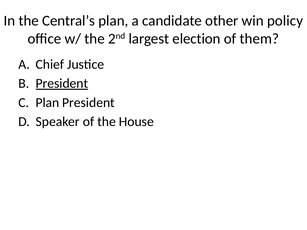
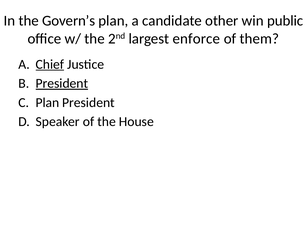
Central’s: Central’s -> Govern’s
policy: policy -> public
election: election -> enforce
Chief underline: none -> present
